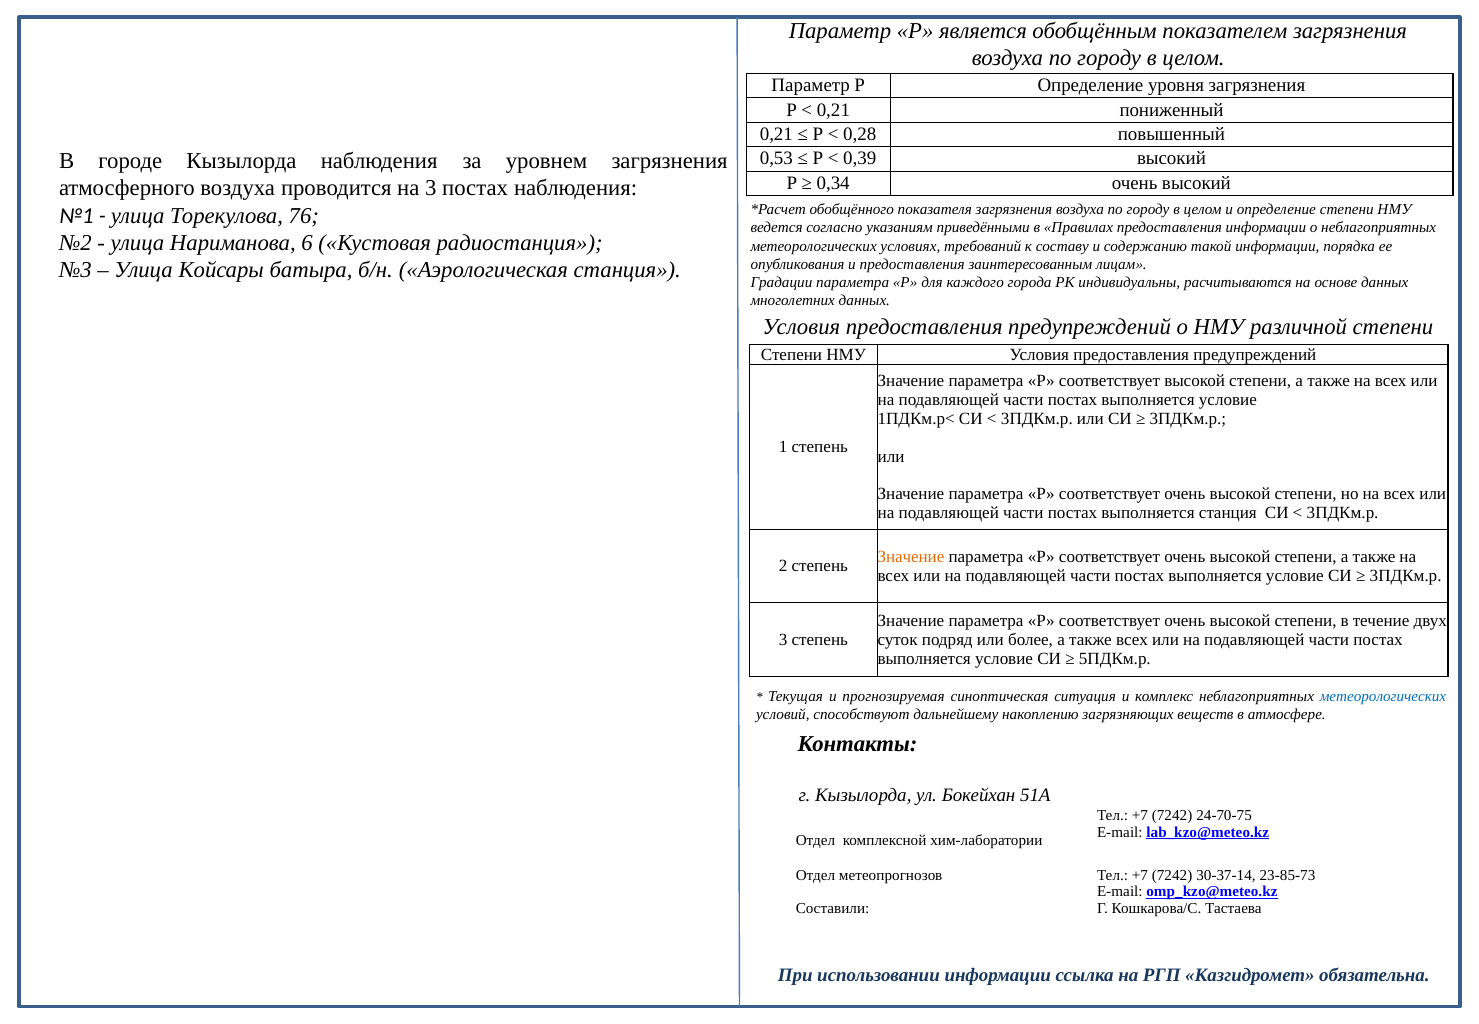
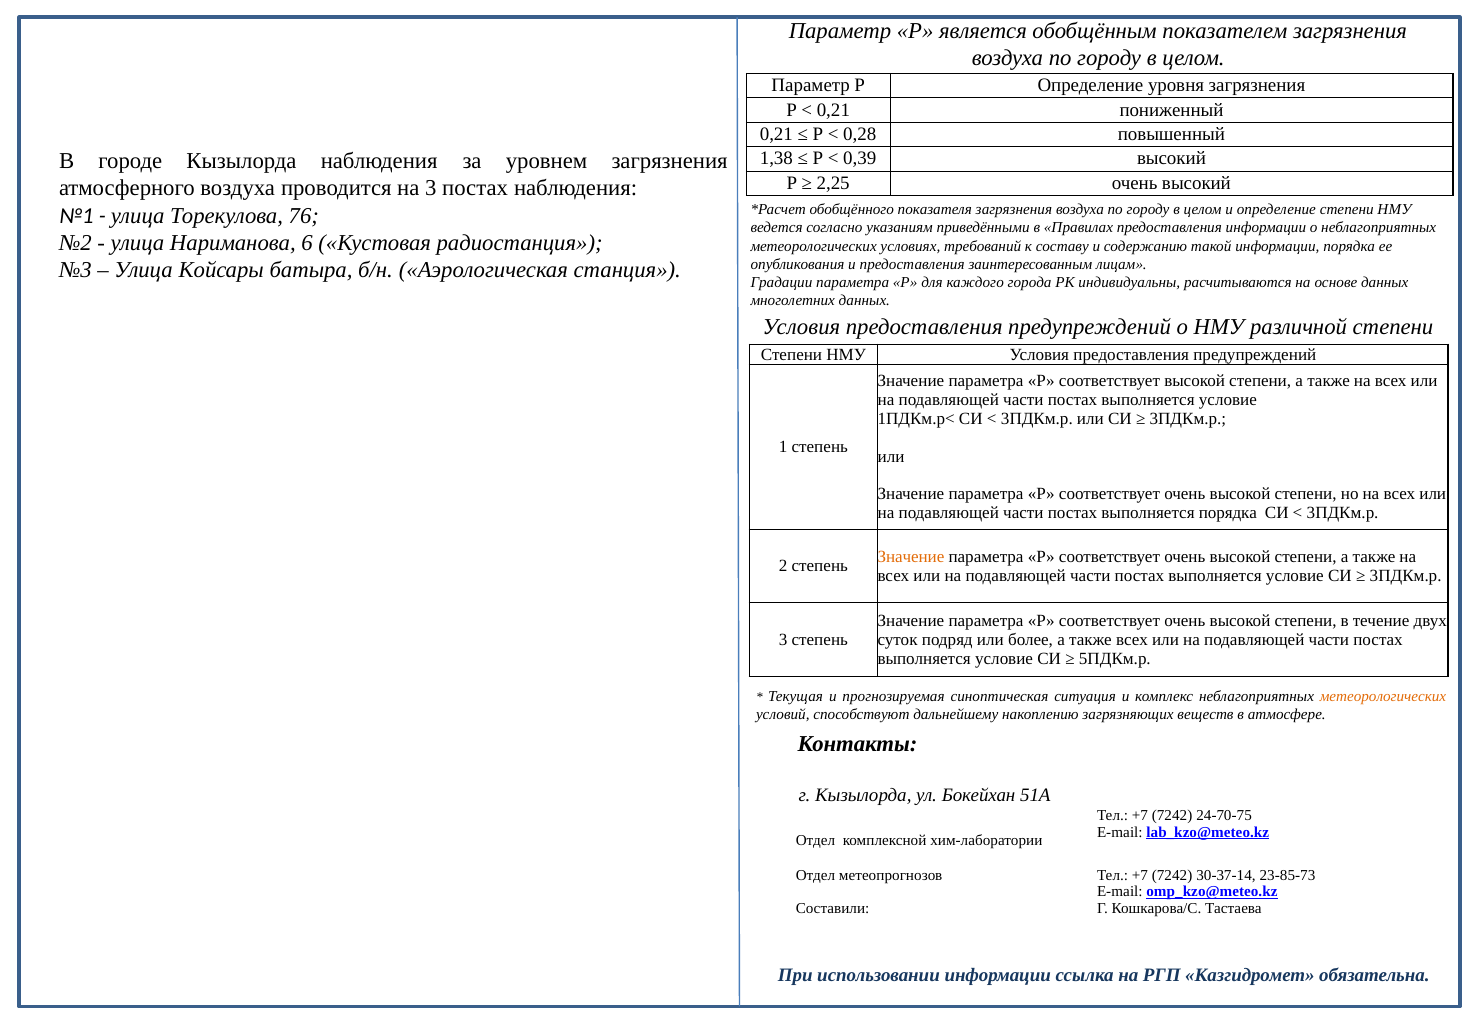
0,53: 0,53 -> 1,38
0,34: 0,34 -> 2,25
выполняется станция: станция -> порядка
метеорологических at (1383, 696) colour: blue -> orange
